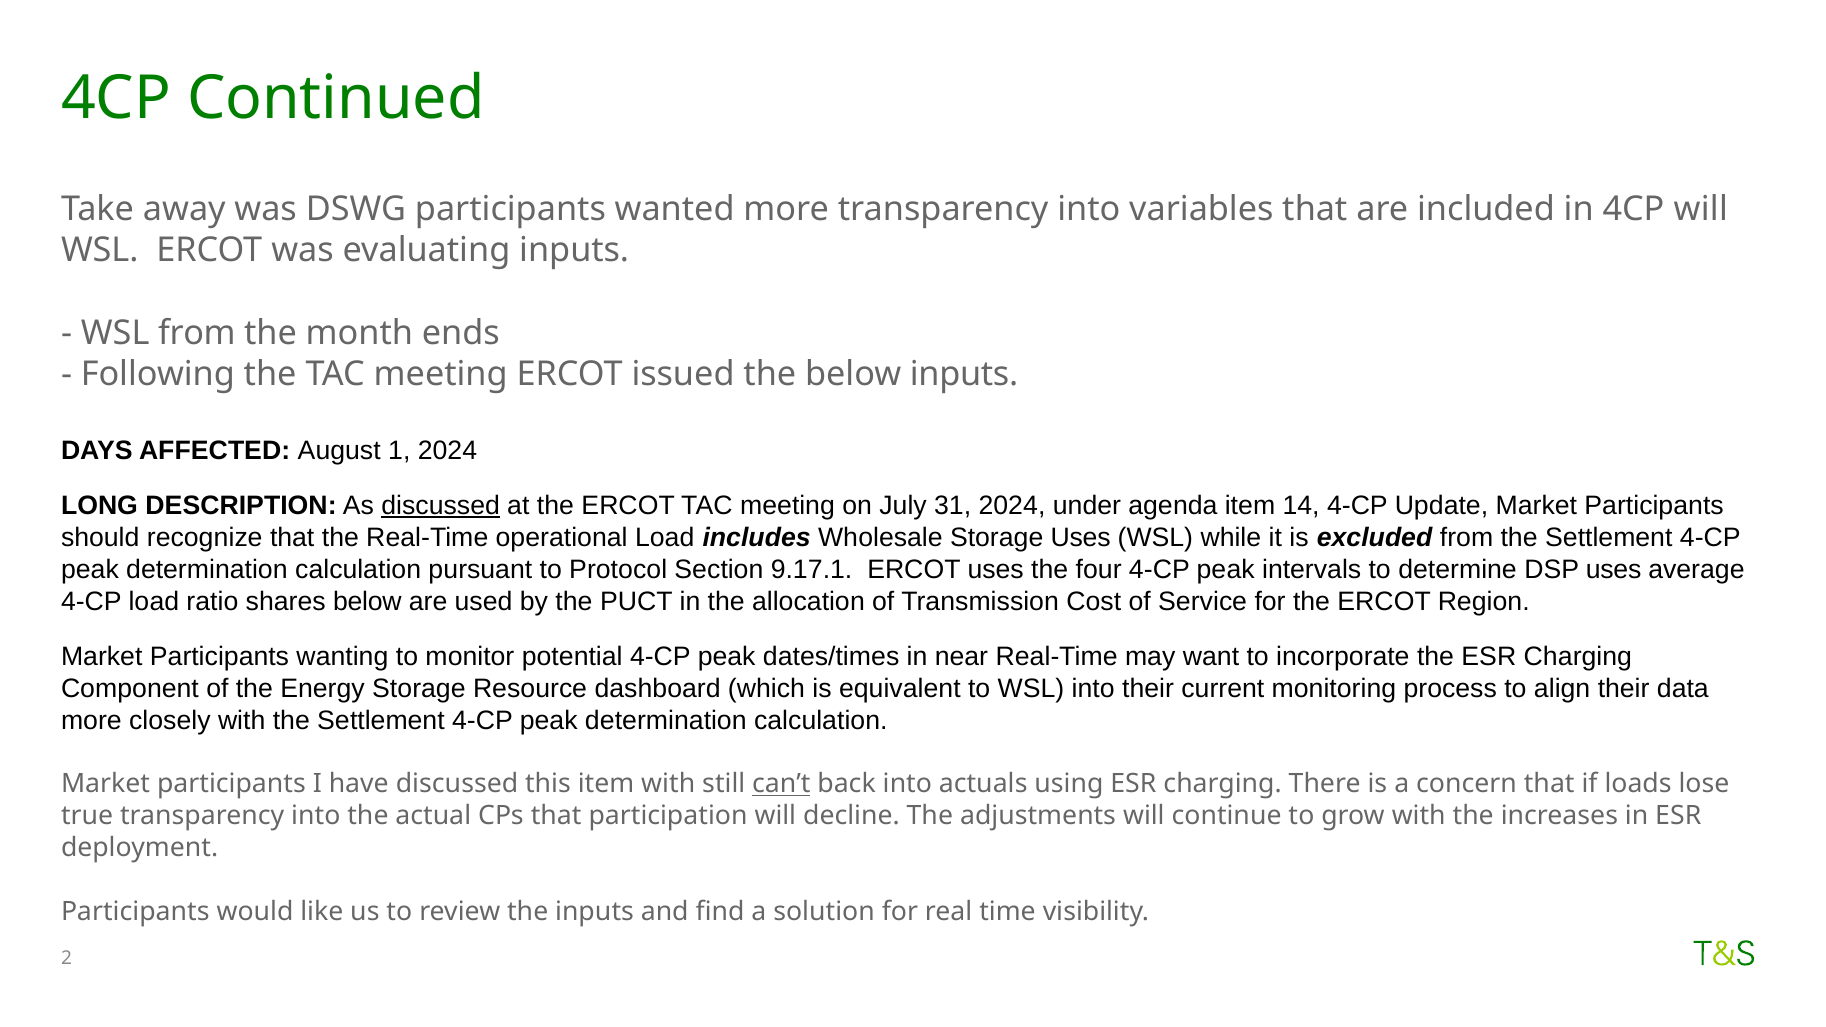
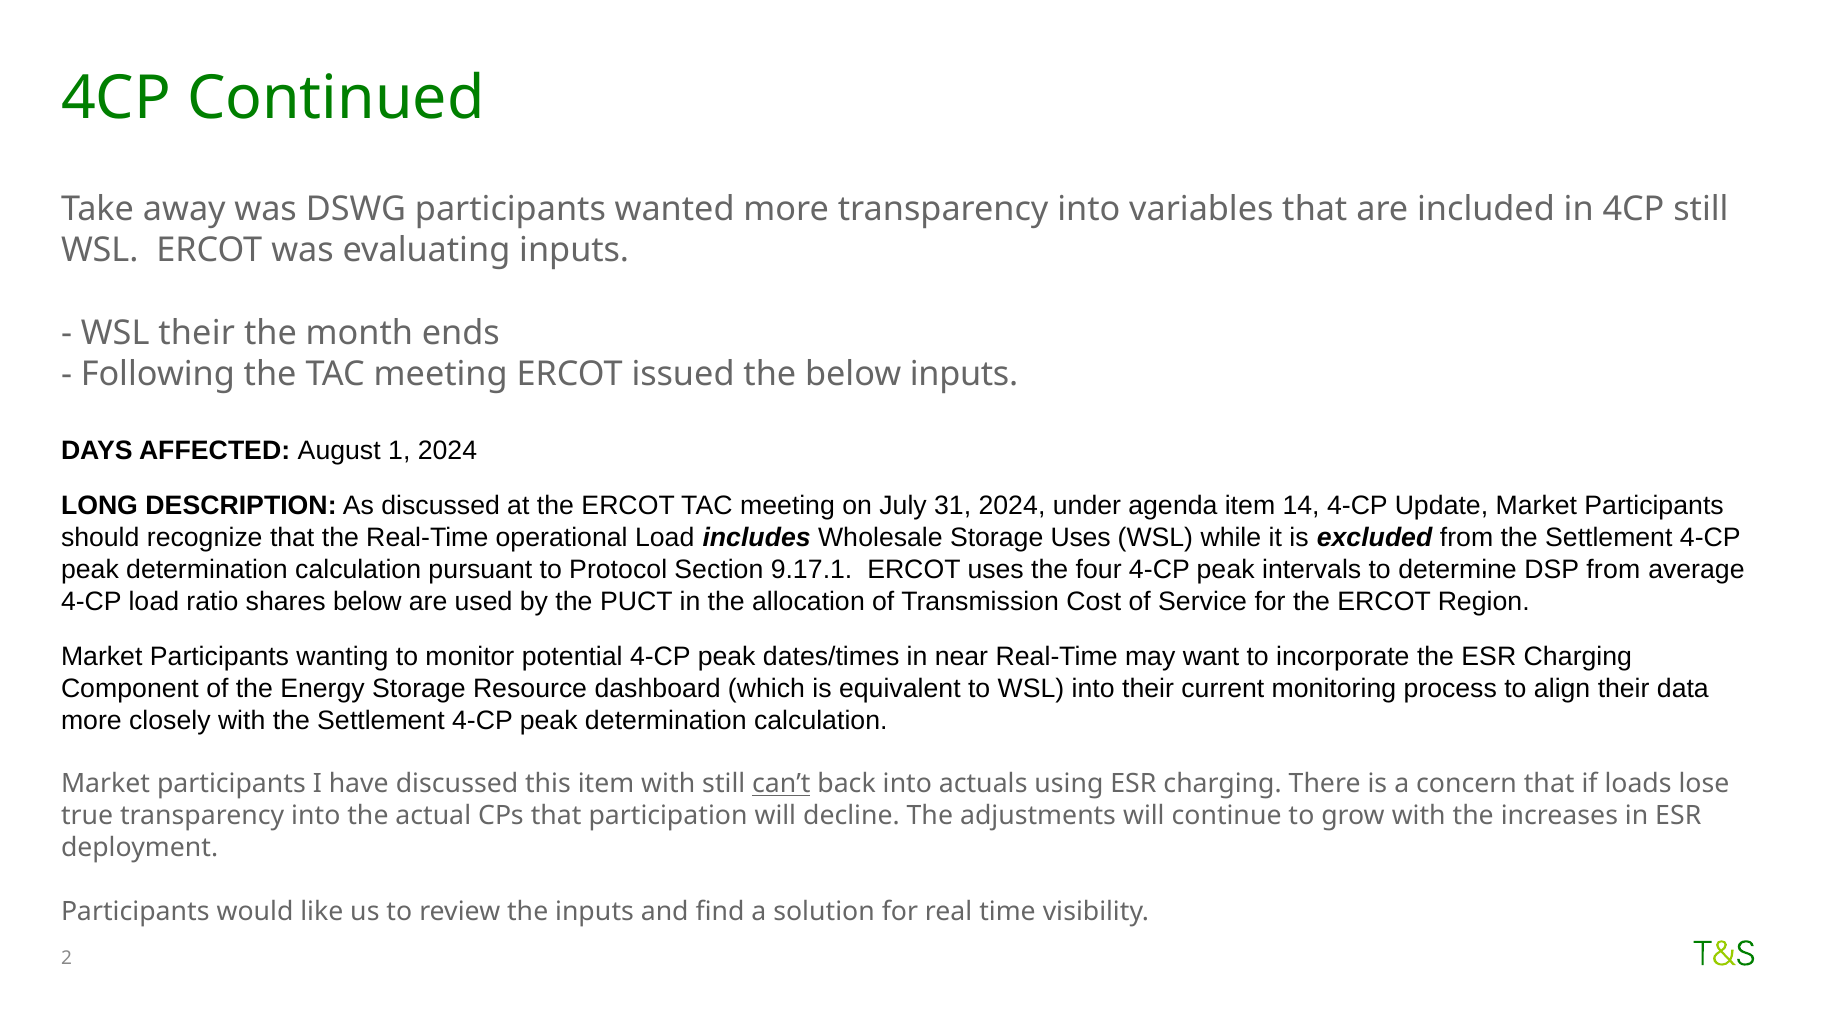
4CP will: will -> still
WSL from: from -> their
discussed at (441, 506) underline: present -> none
DSP uses: uses -> from
